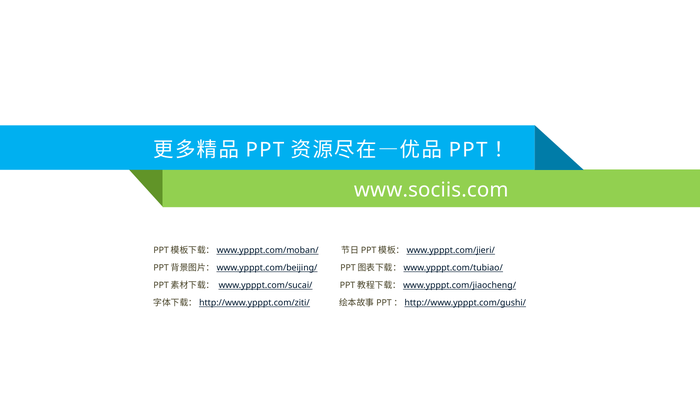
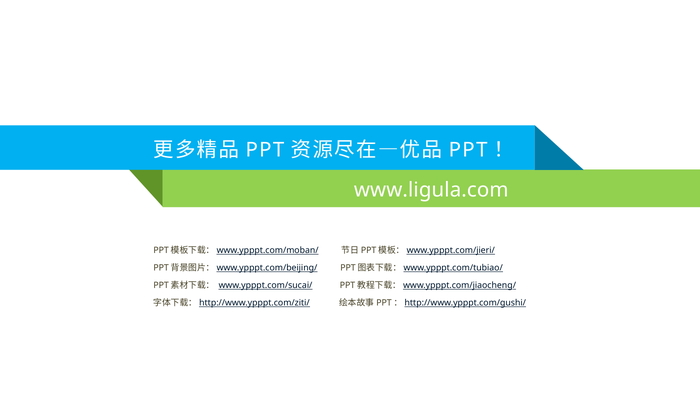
www.sociis.com: www.sociis.com -> www.ligula.com
